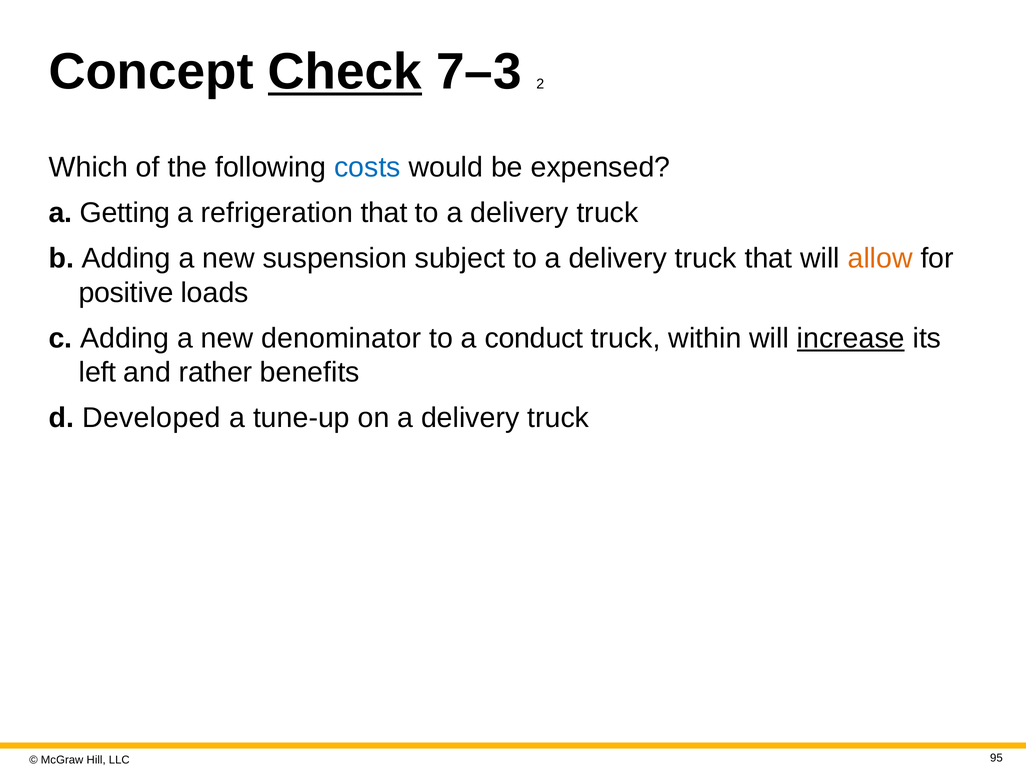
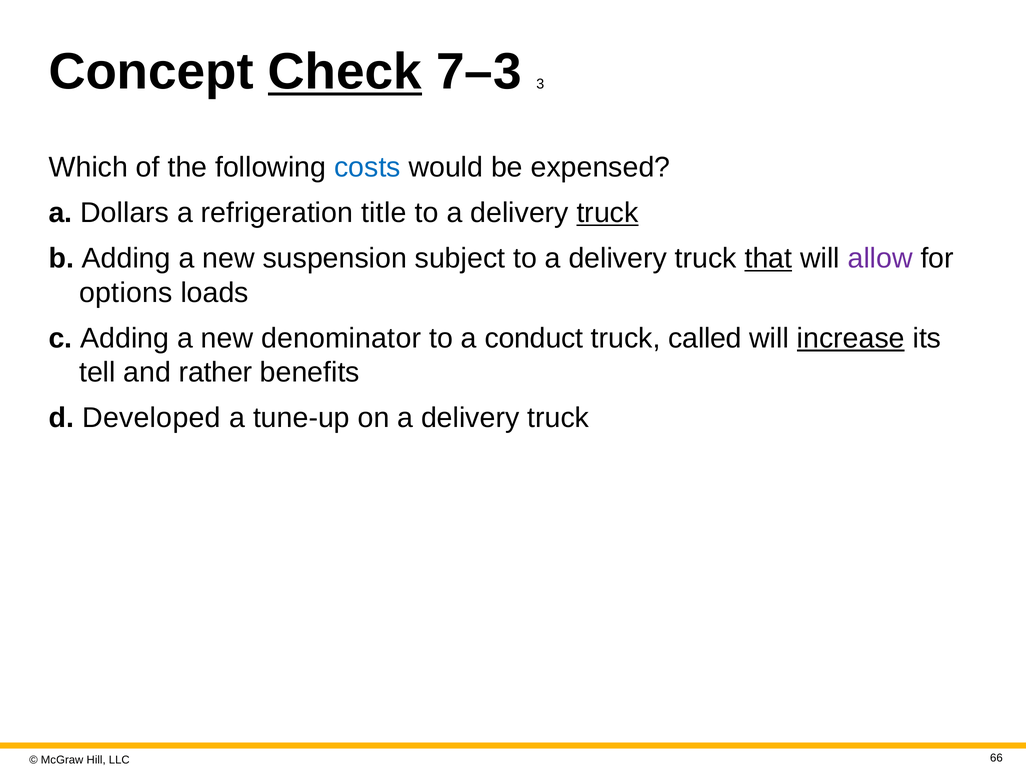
2: 2 -> 3
Getting: Getting -> Dollars
refrigeration that: that -> title
truck at (607, 213) underline: none -> present
that at (768, 259) underline: none -> present
allow colour: orange -> purple
positive: positive -> options
within: within -> called
left: left -> tell
95: 95 -> 66
